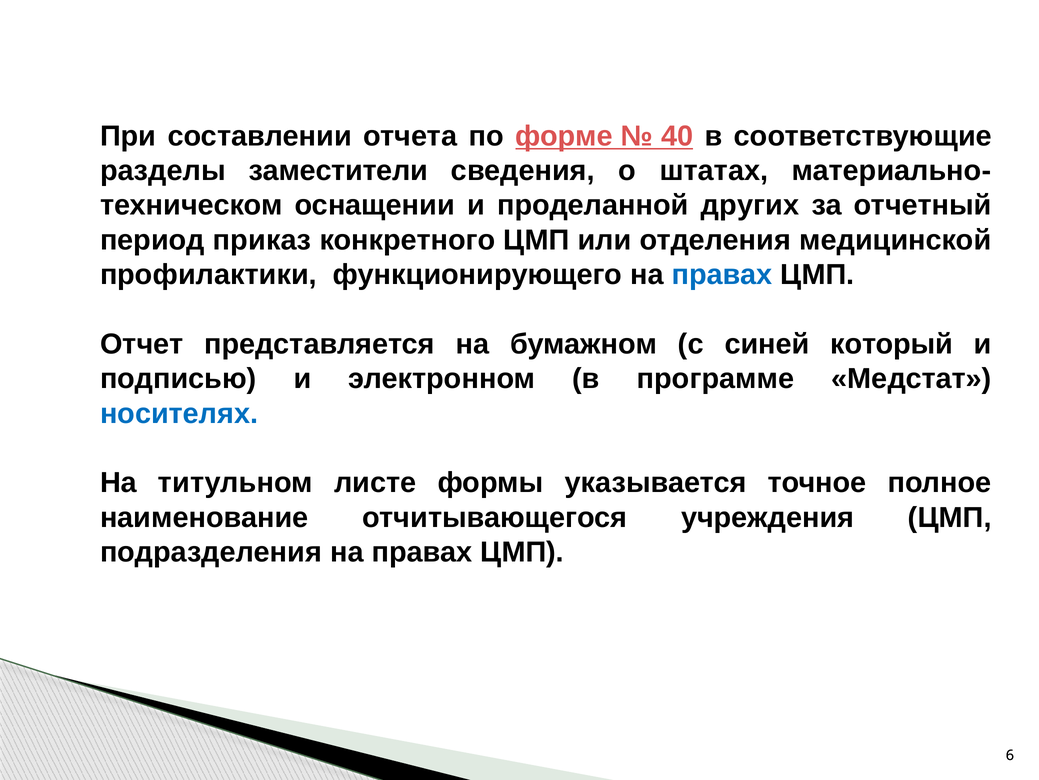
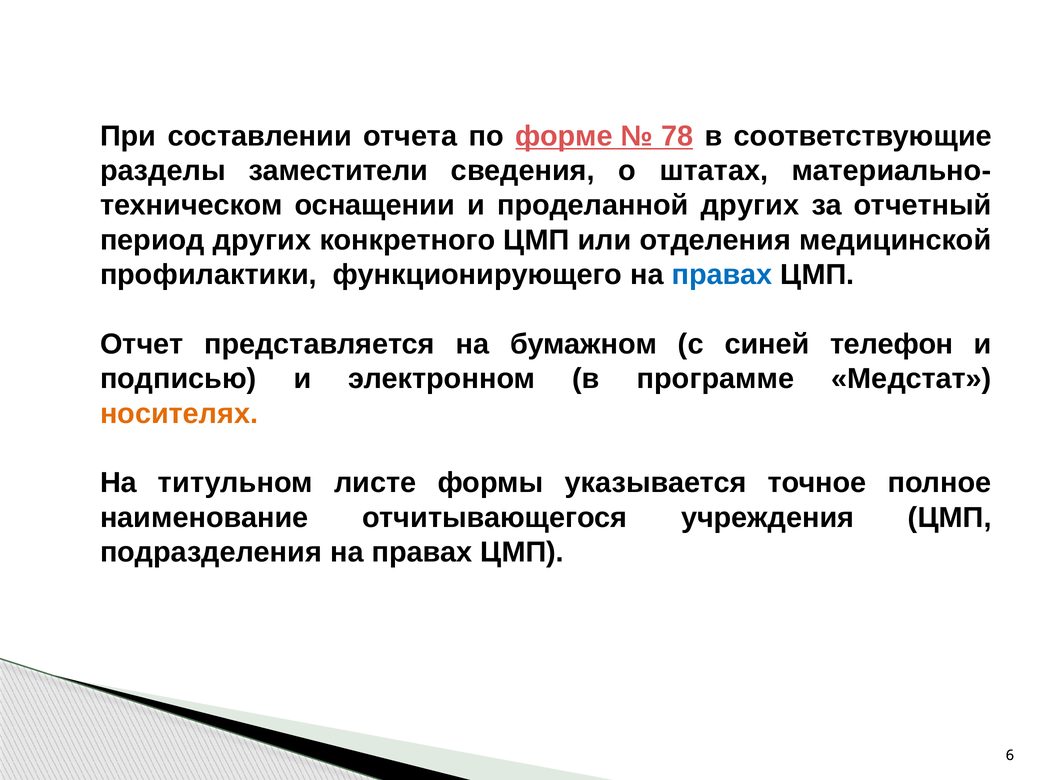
40: 40 -> 78
период приказ: приказ -> других
который: который -> телефон
носителях colour: blue -> orange
